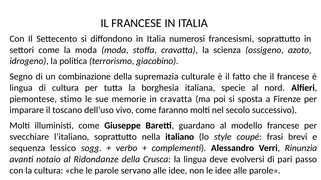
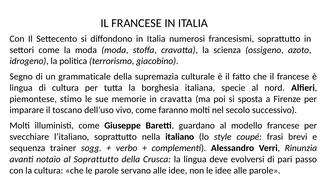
combinazione: combinazione -> grammaticale
lessico: lessico -> trainer
al Ridondanze: Ridondanze -> Soprattutto
